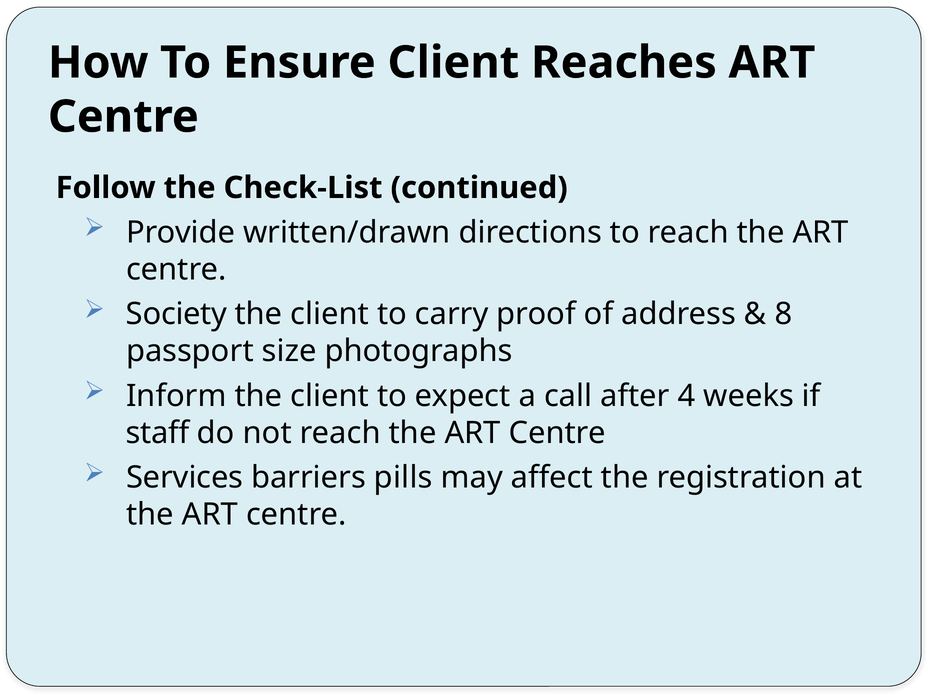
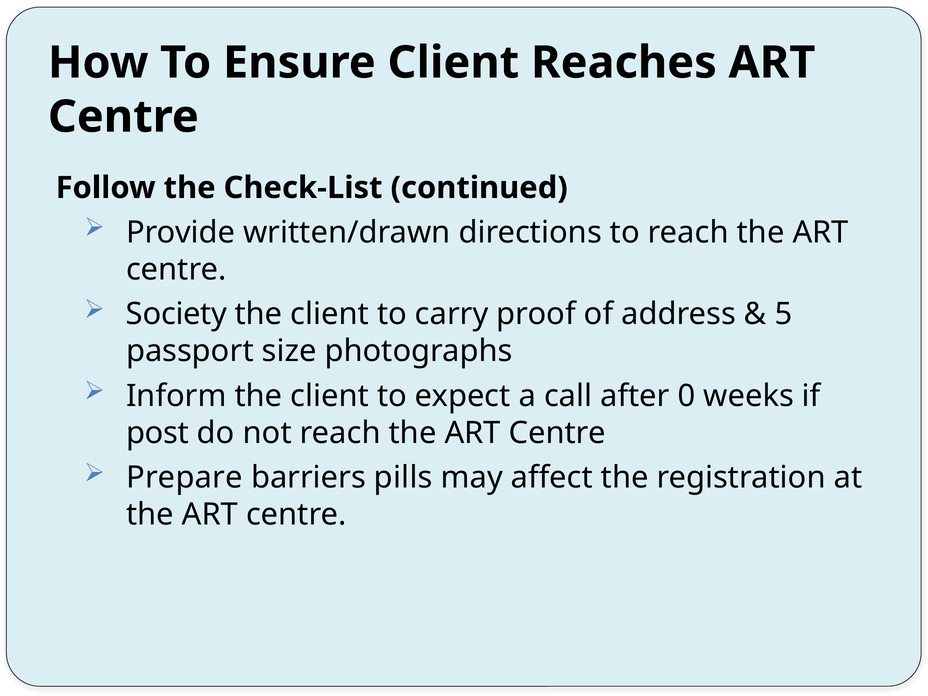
8: 8 -> 5
4: 4 -> 0
staff: staff -> post
Services: Services -> Prepare
